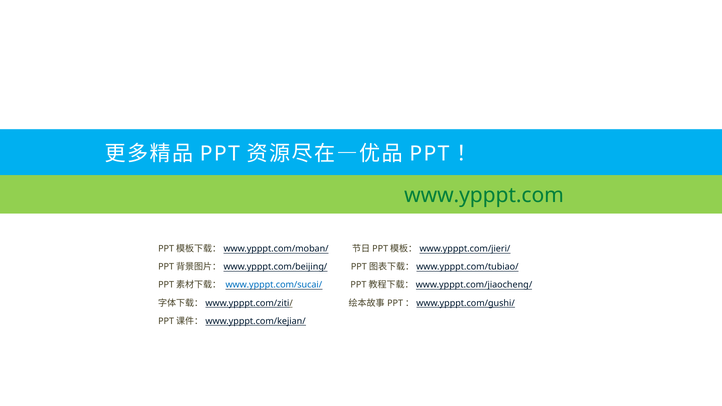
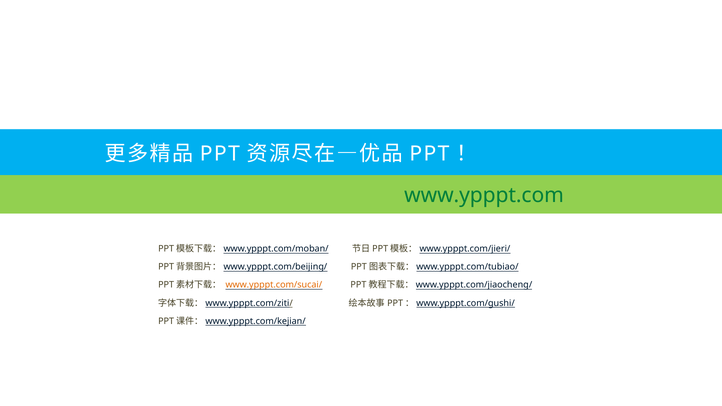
www.ypppt.com/sucai/ colour: blue -> orange
